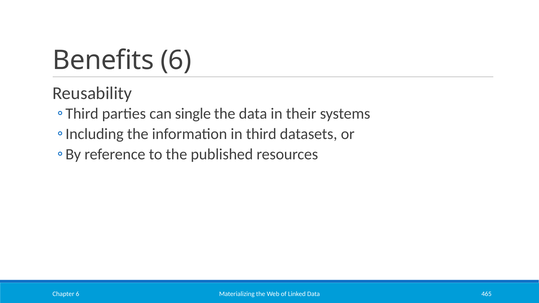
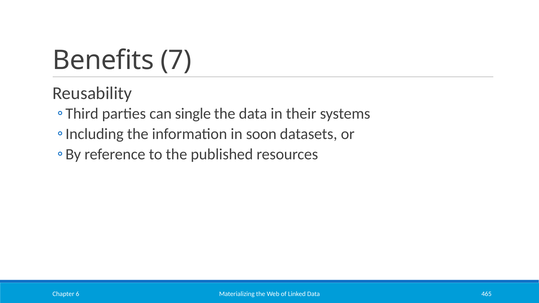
Benefits 6: 6 -> 7
third: third -> soon
